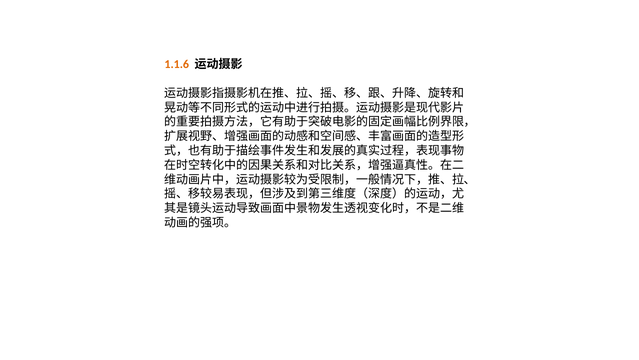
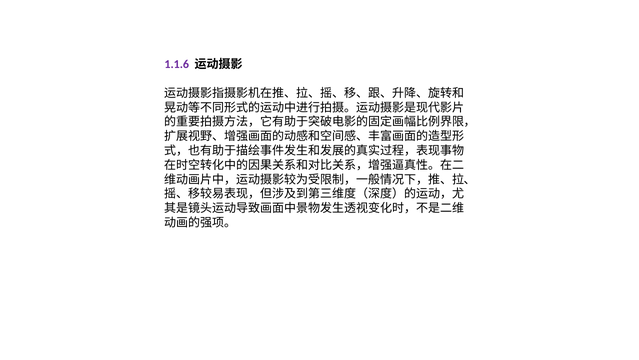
1.1.6 colour: orange -> purple
